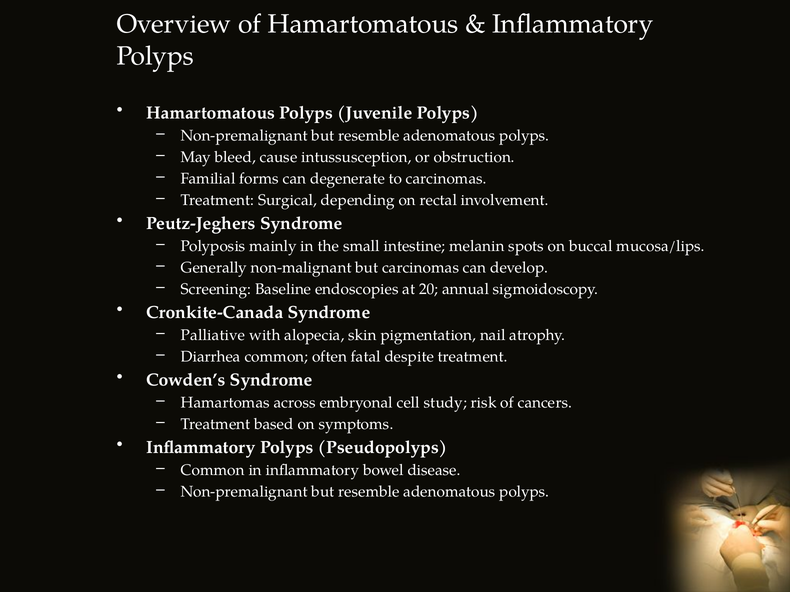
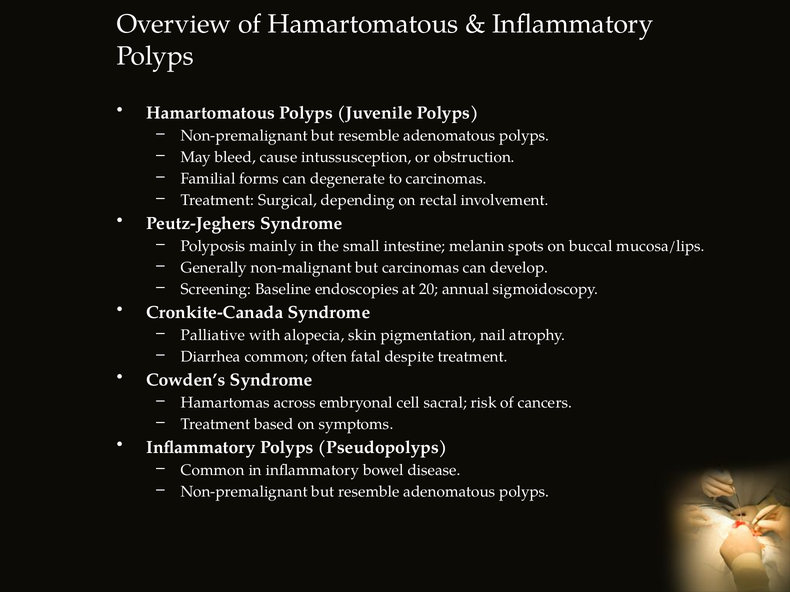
study: study -> sacral
